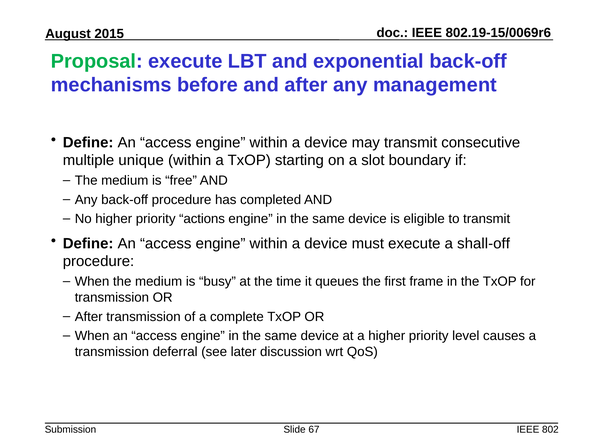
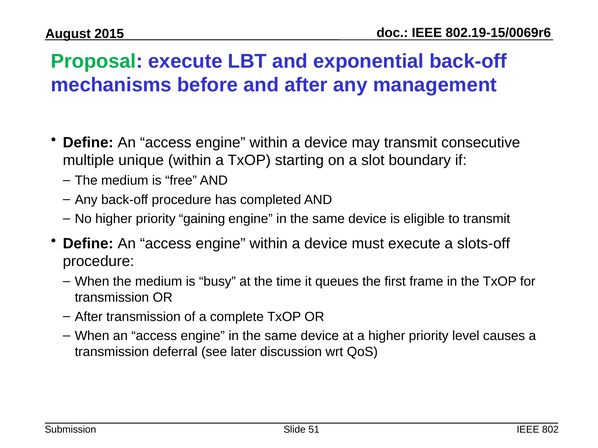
actions: actions -> gaining
shall-off: shall-off -> slots-off
67: 67 -> 51
